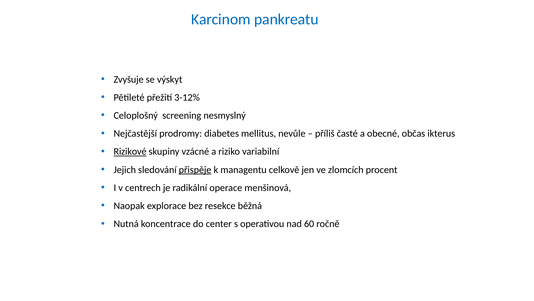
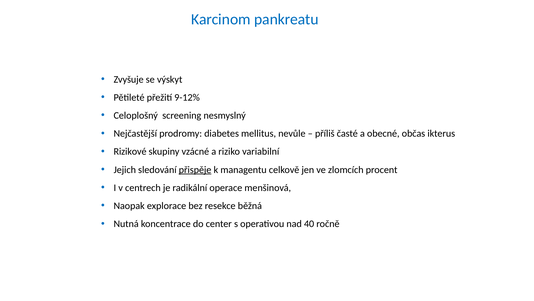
3-12%: 3-12% -> 9-12%
Rizikové underline: present -> none
60: 60 -> 40
